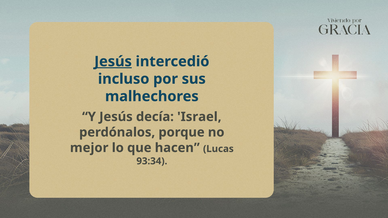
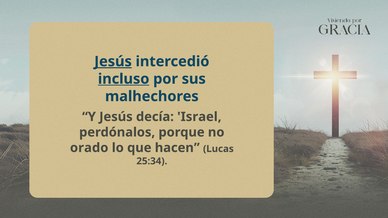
incluso underline: none -> present
mejor: mejor -> orado
93:34: 93:34 -> 25:34
